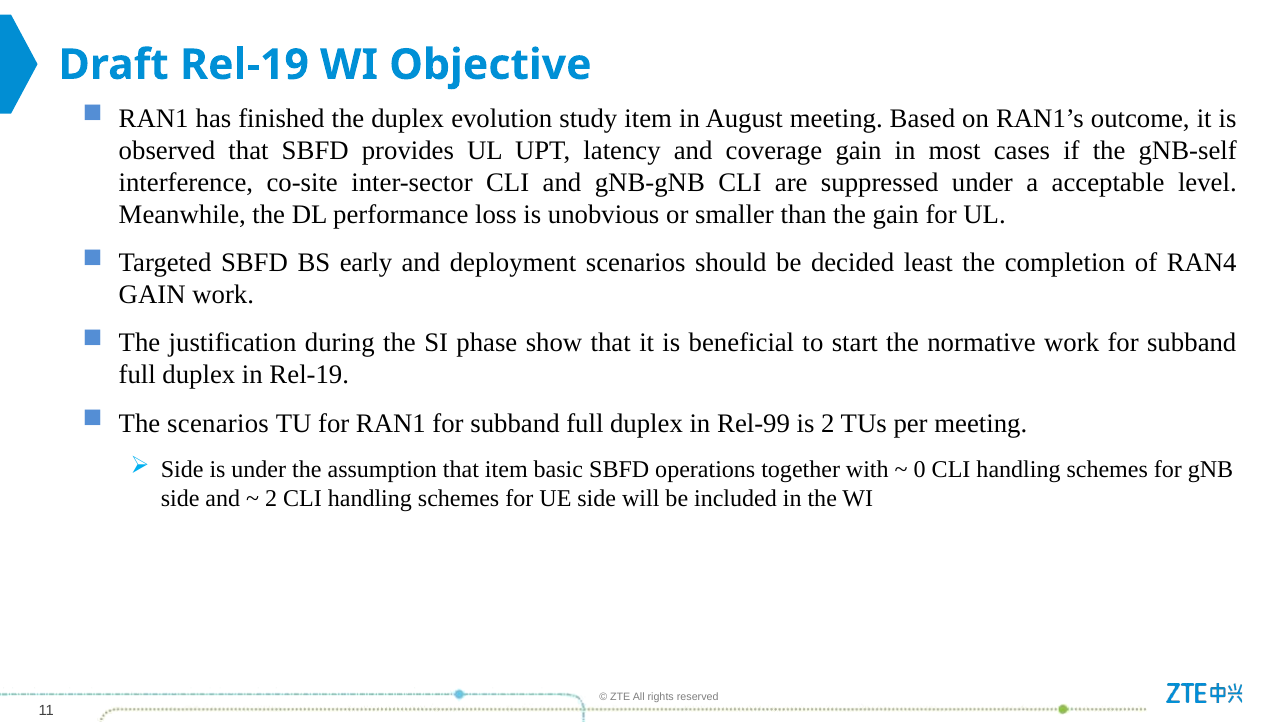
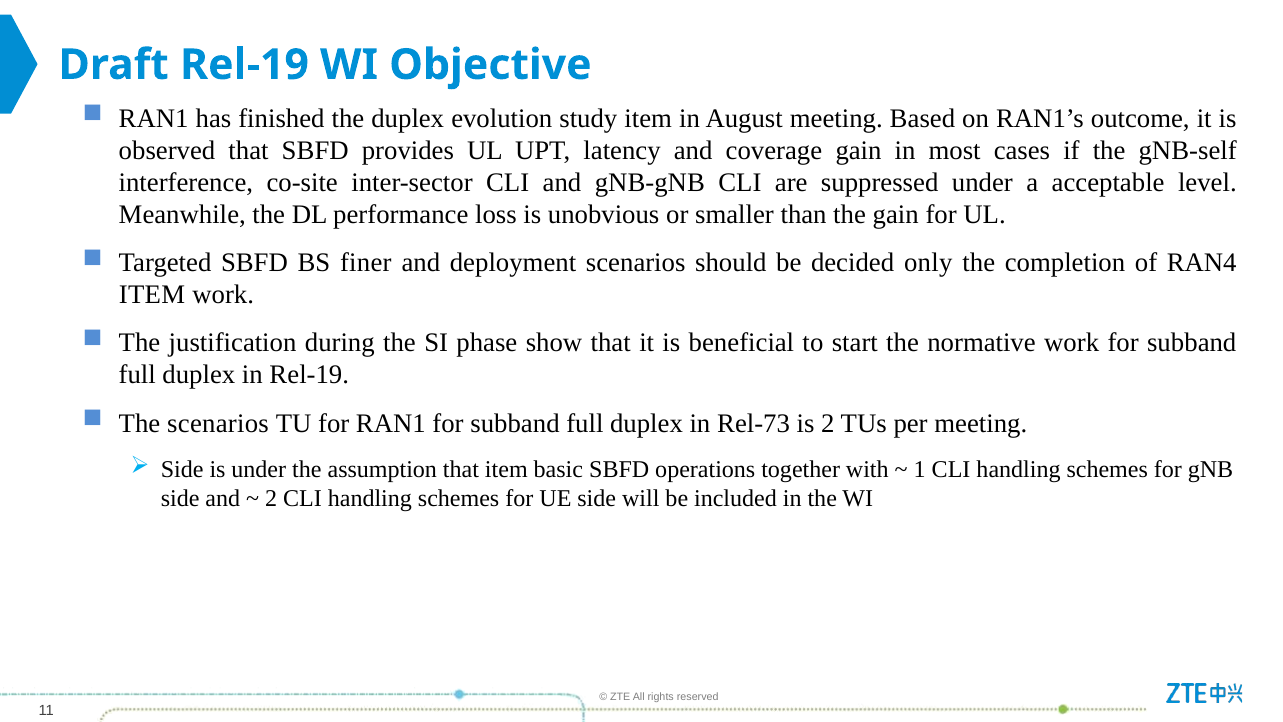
early: early -> finer
least: least -> only
GAIN at (152, 295): GAIN -> ITEM
Rel-99: Rel-99 -> Rel-73
0: 0 -> 1
